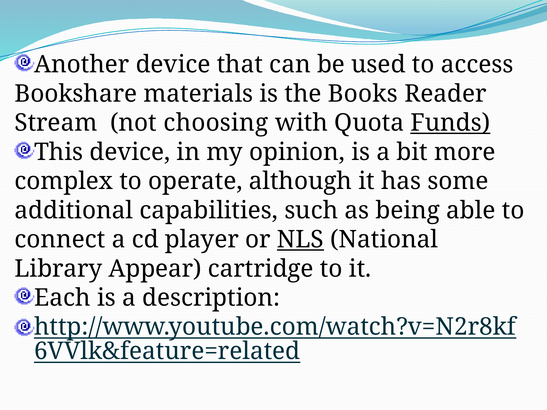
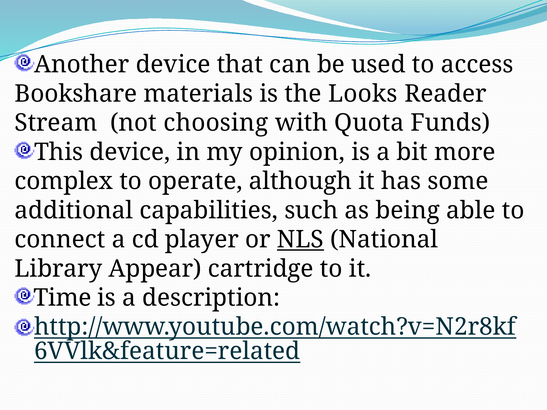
Books: Books -> Looks
Funds underline: present -> none
Each: Each -> Time
